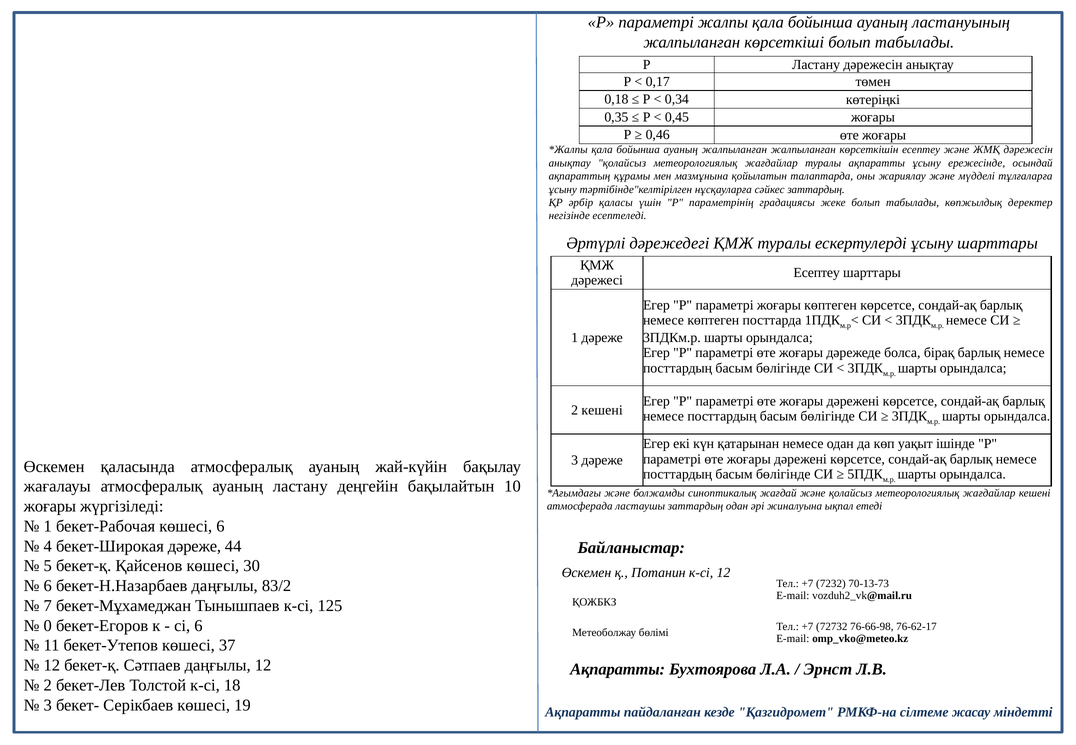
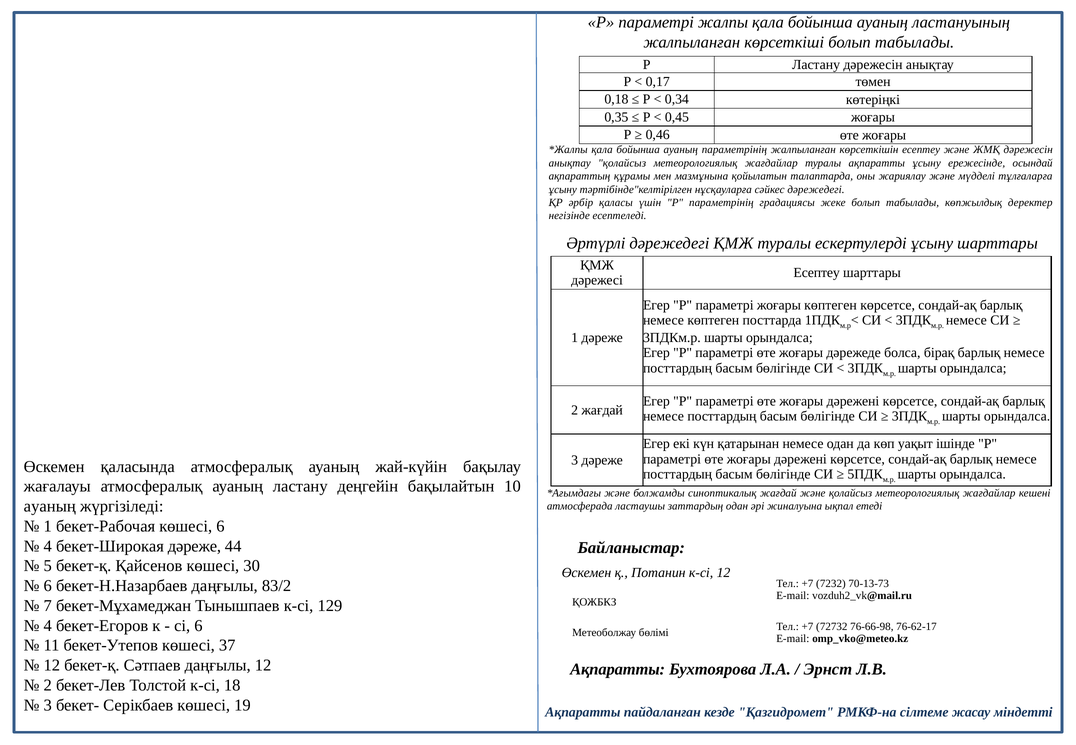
ауаның жалпыланған: жалпыланған -> параметрінің
сәйкес заттардың: заттардың -> дәрежедегі
2 кешені: кешені -> жағдай
жоғары at (50, 506): жоғары -> ауаның
125: 125 -> 129
0 at (48, 626): 0 -> 4
